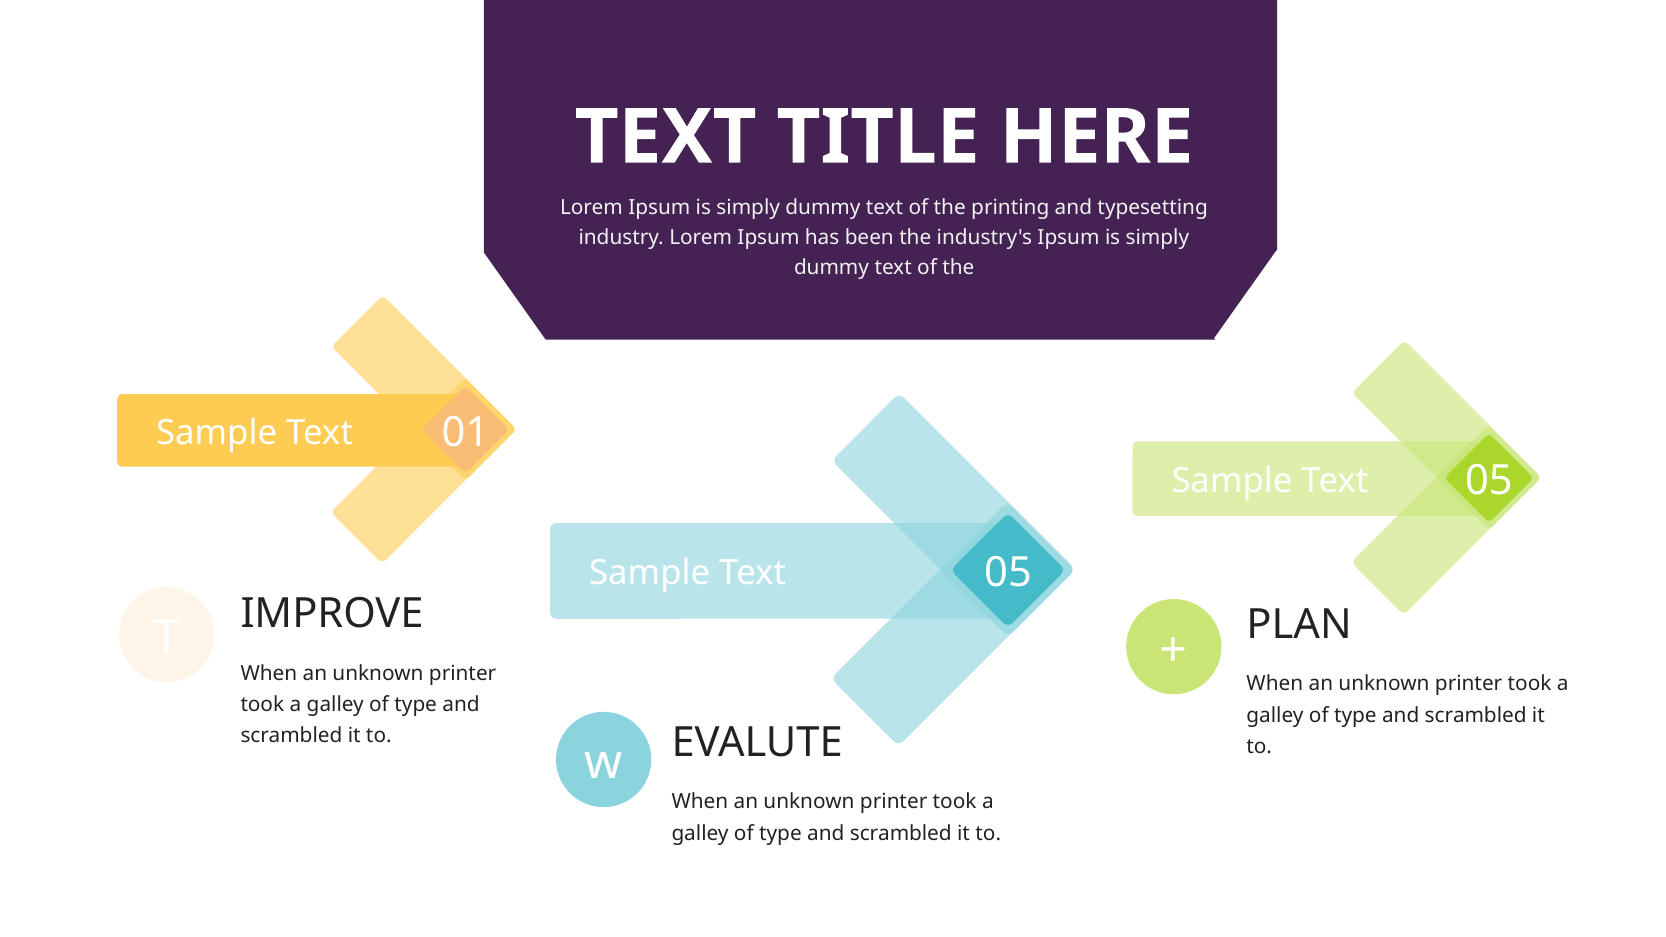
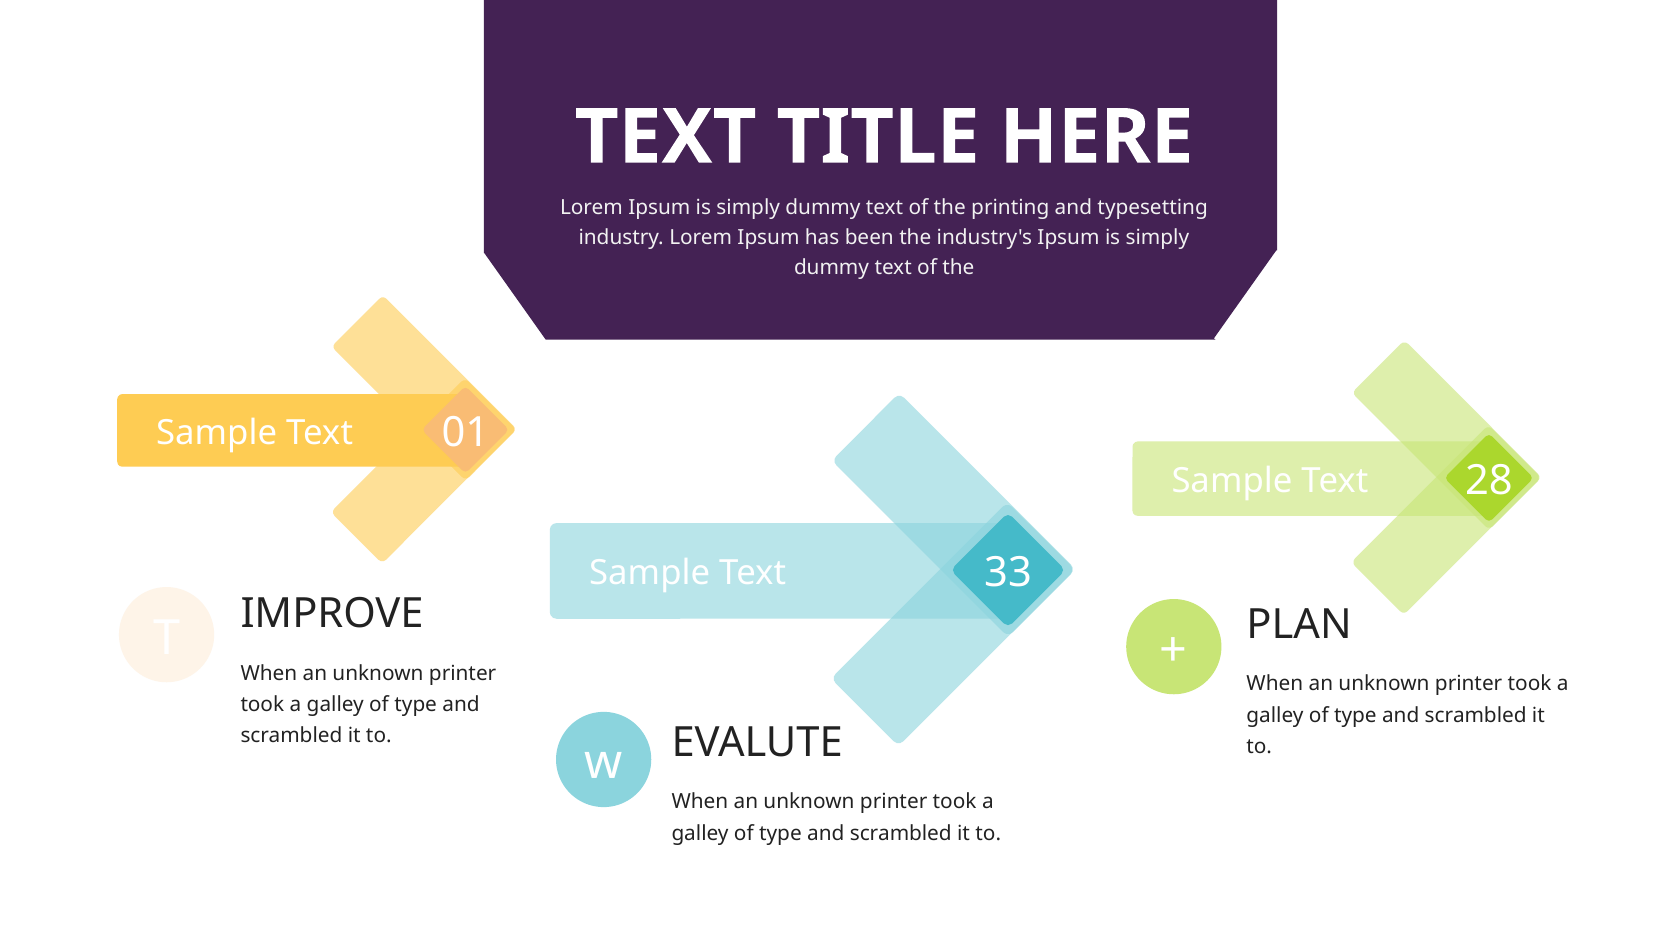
05 at (1489, 481): 05 -> 28
05 at (1008, 573): 05 -> 33
